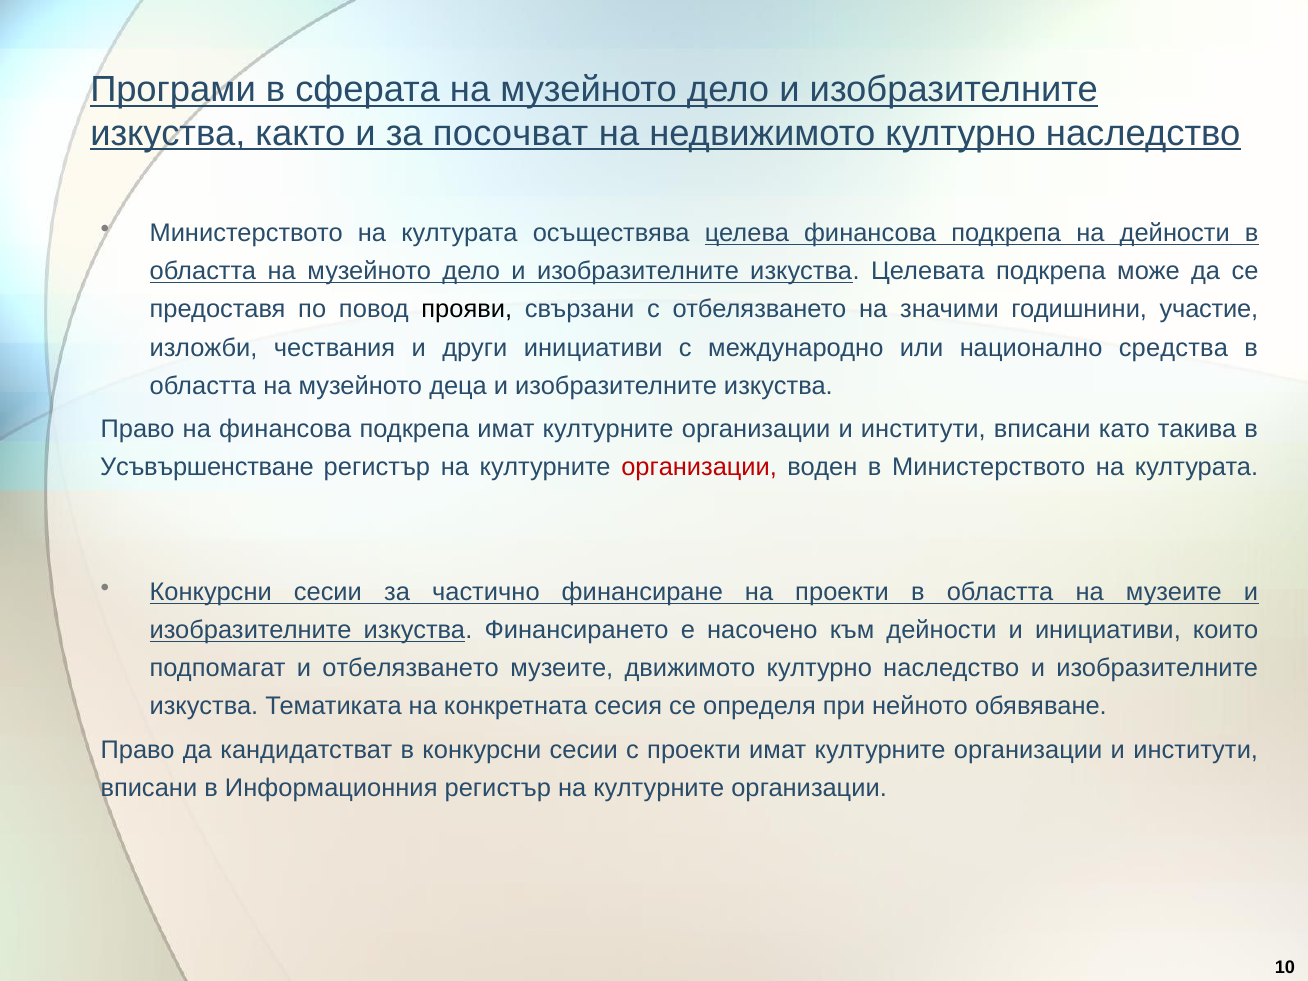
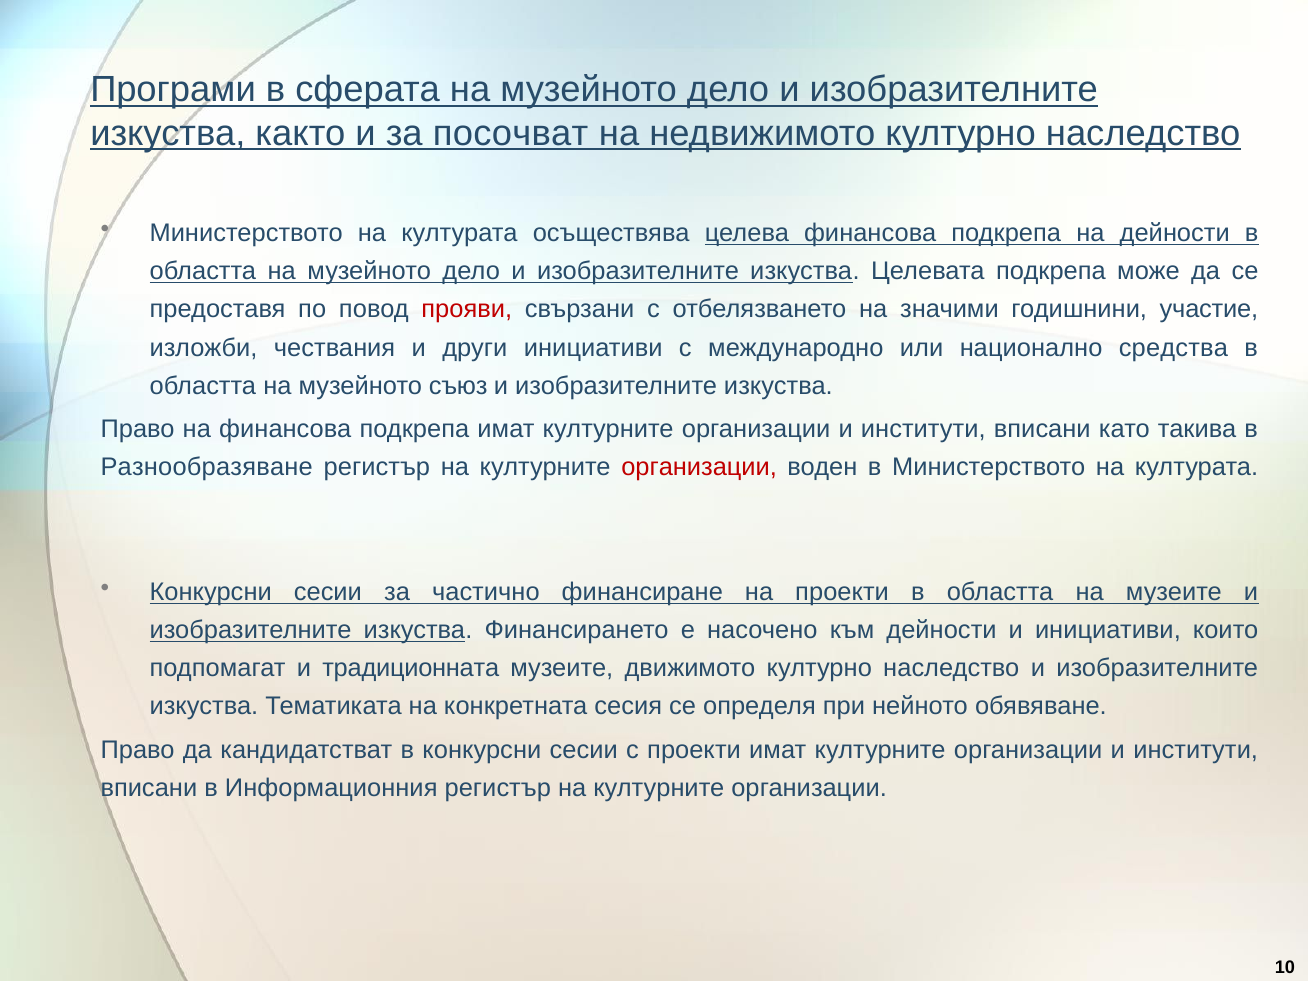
прояви colour: black -> red
деца: деца -> съюз
Усъвършенстване: Усъвършенстване -> Разнообразяване
и отбелязването: отбелязването -> традиционната
